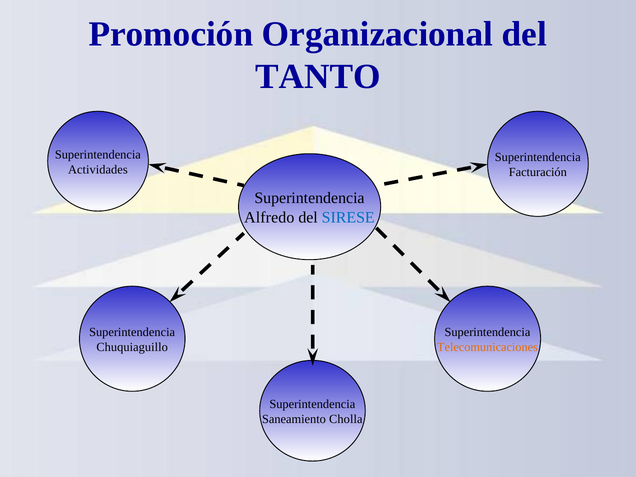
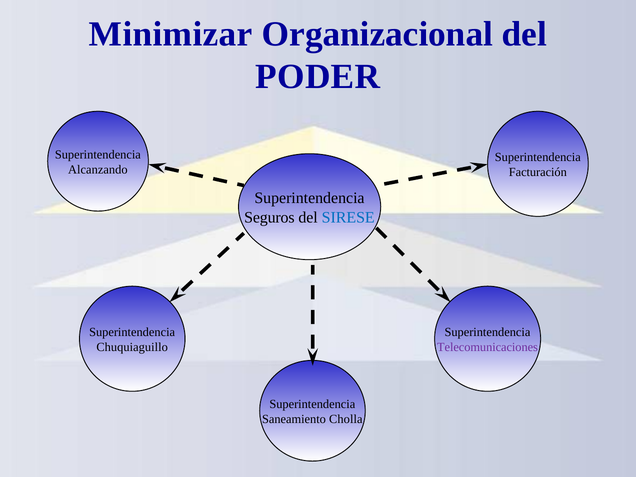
Promoción: Promoción -> Minimizar
TANTO: TANTO -> PODER
Actividades: Actividades -> Alcanzando
Alfredo: Alfredo -> Seguros
Telecomunicaciones colour: orange -> purple
